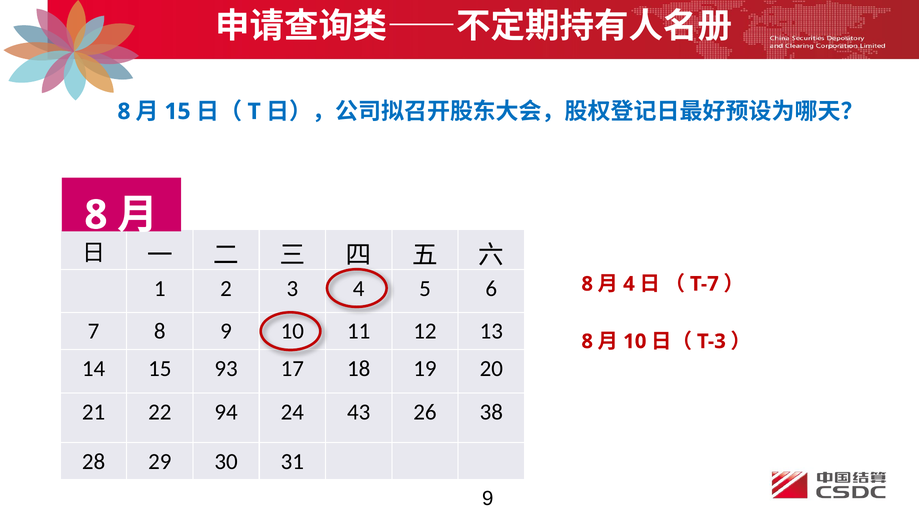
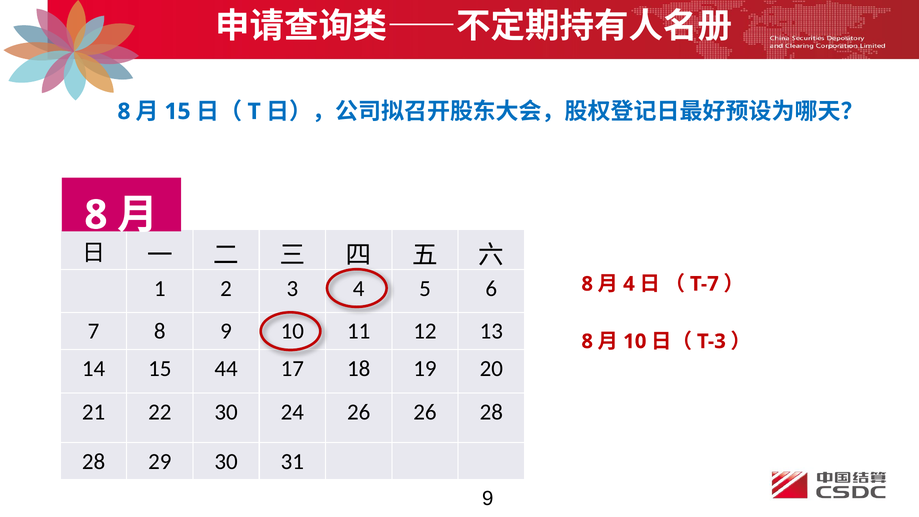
93: 93 -> 44
22 94: 94 -> 30
24 43: 43 -> 26
26 38: 38 -> 28
